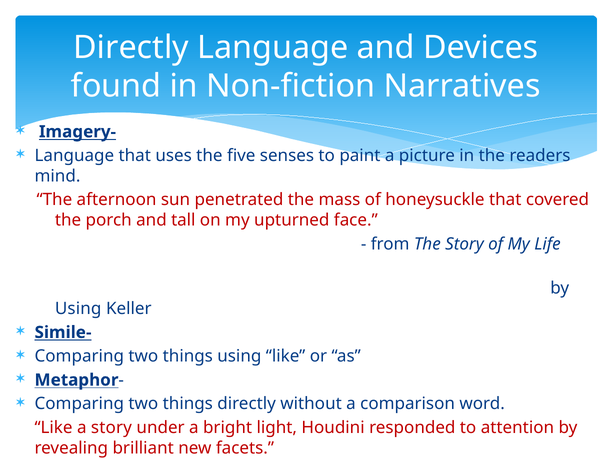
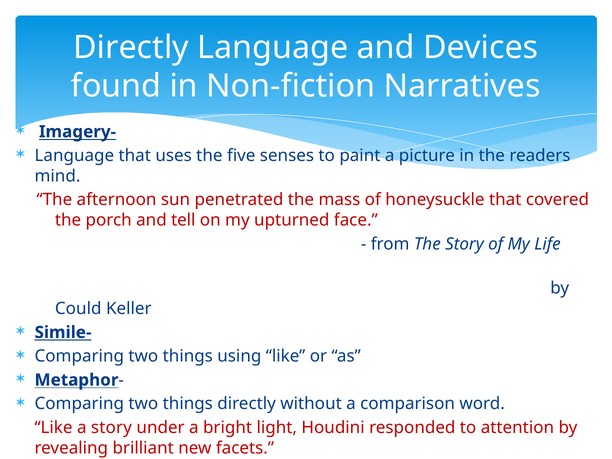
tall: tall -> tell
Using at (78, 309): Using -> Could
